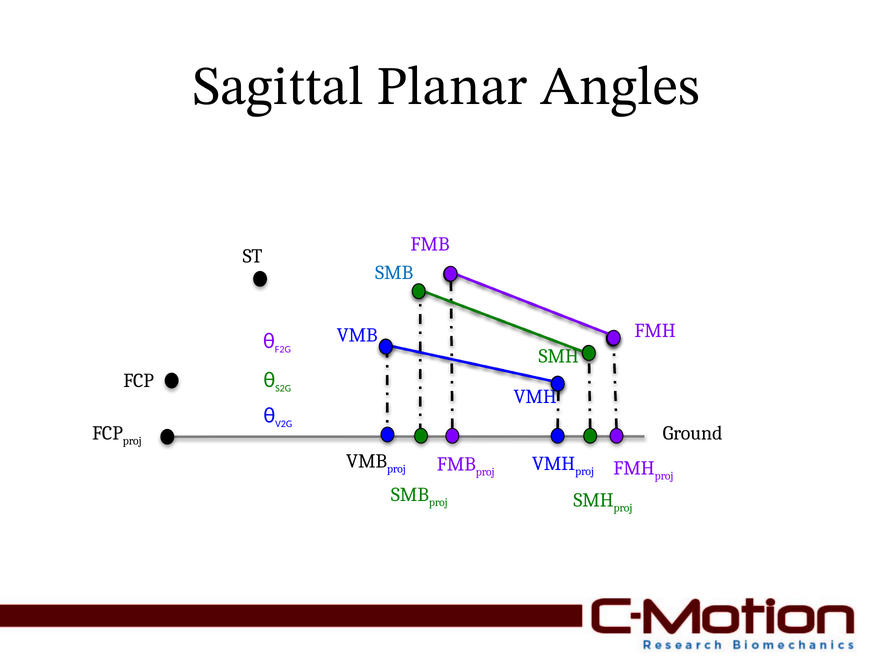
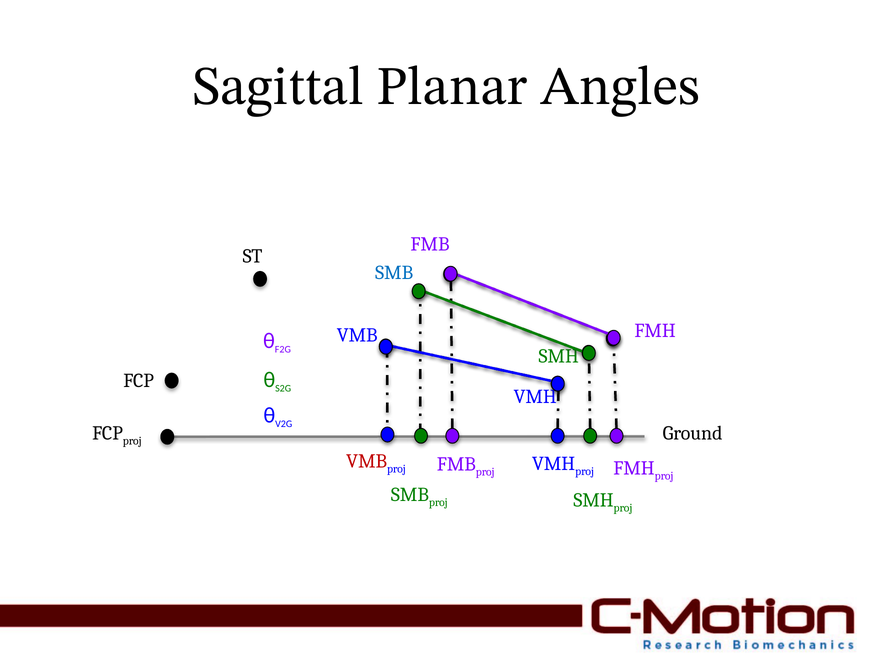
VMB at (367, 461) colour: black -> red
